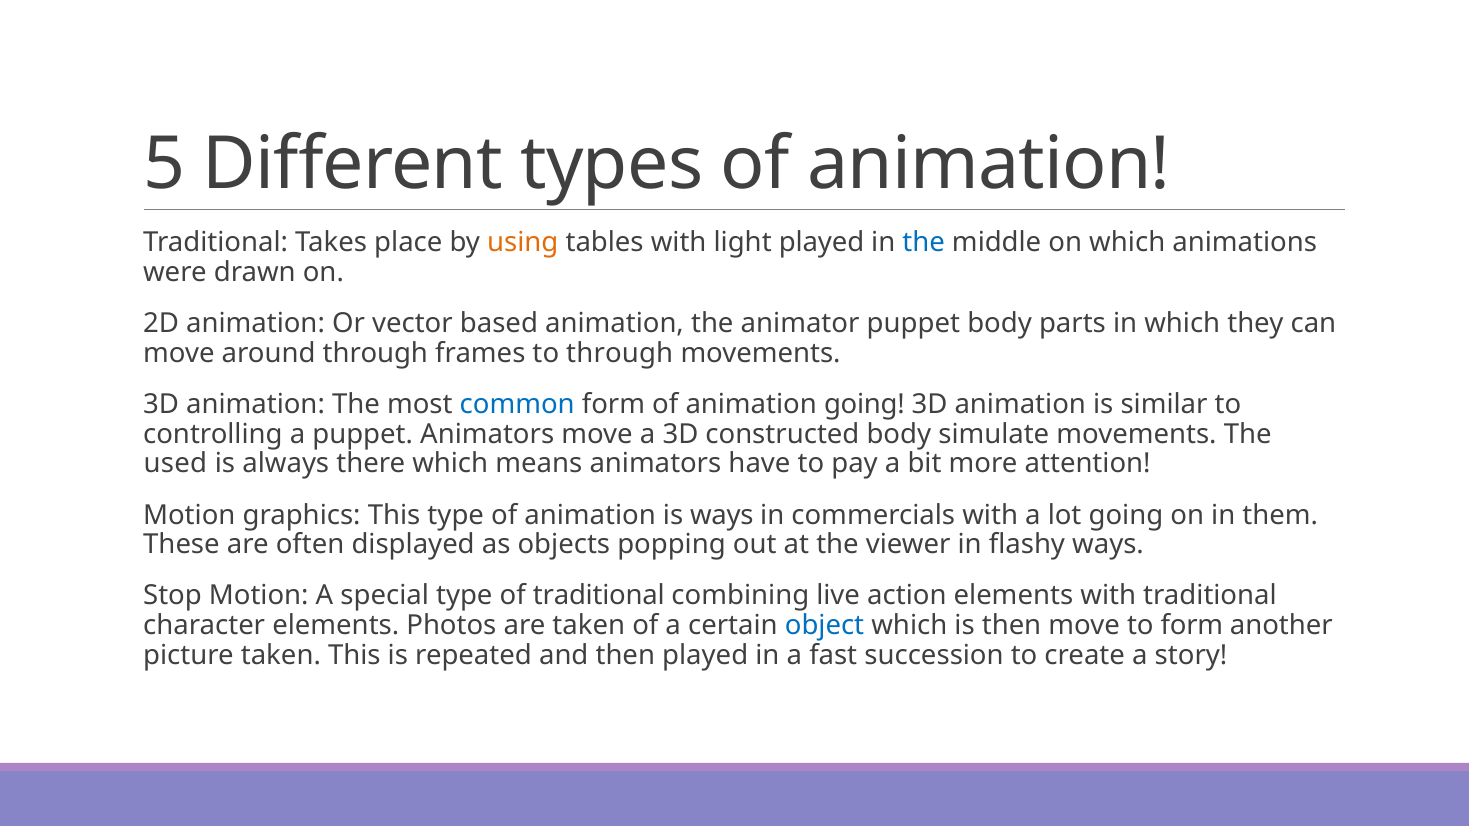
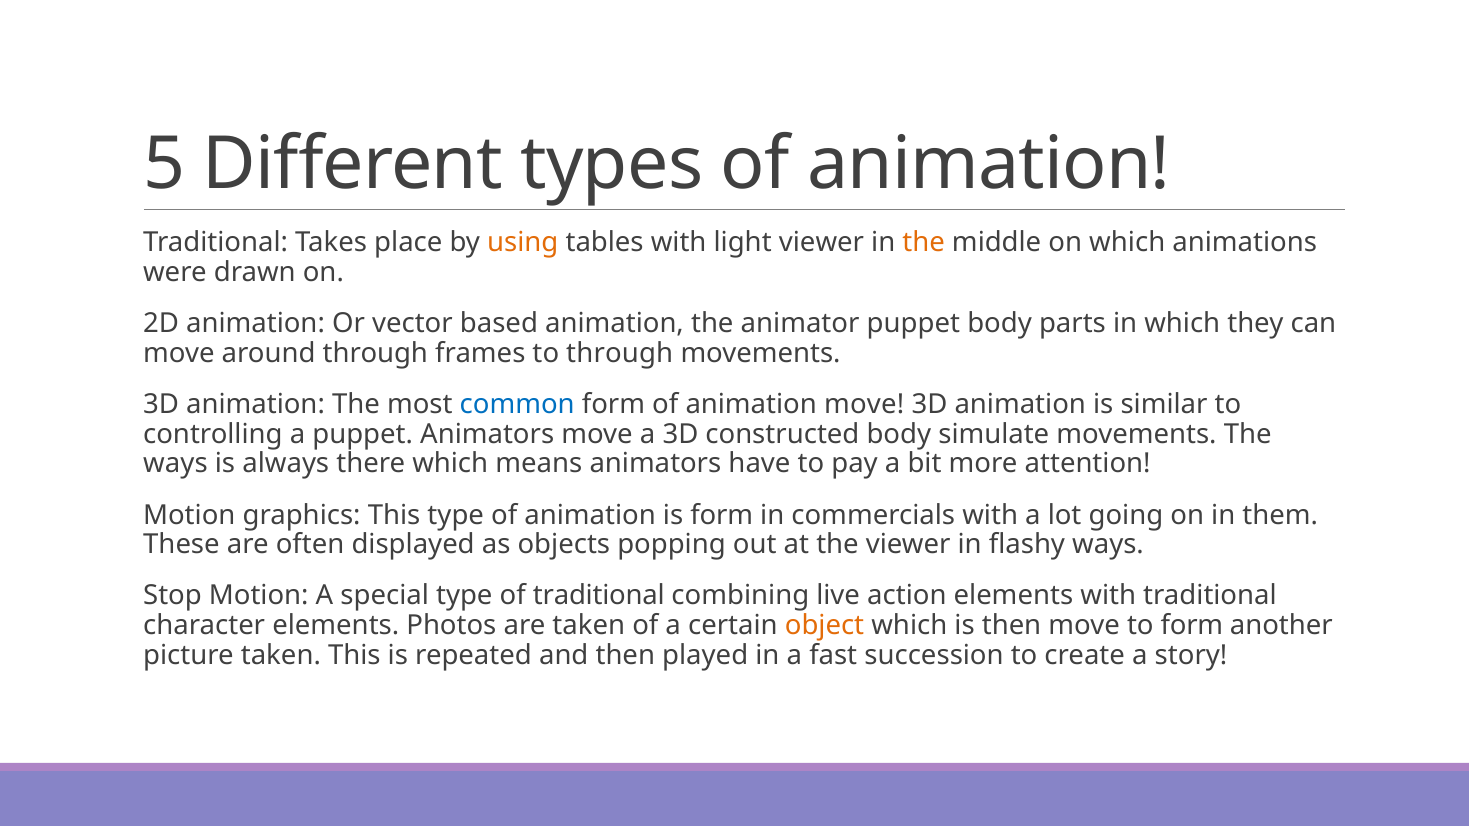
light played: played -> viewer
the at (924, 243) colour: blue -> orange
animation going: going -> move
used at (175, 464): used -> ways
is ways: ways -> form
object colour: blue -> orange
